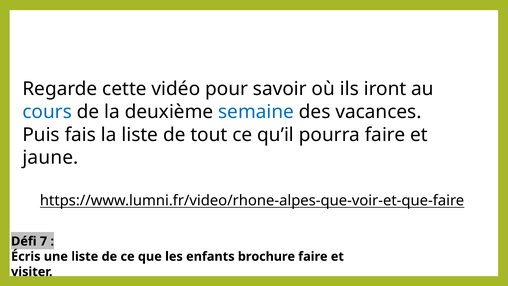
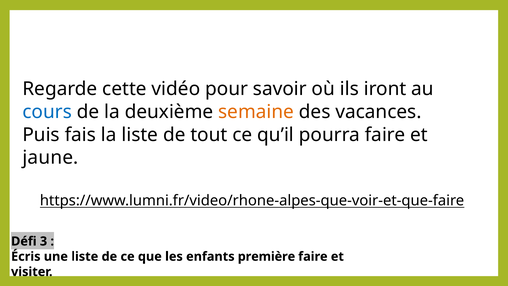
semaine colour: blue -> orange
7: 7 -> 3
brochure: brochure -> première
